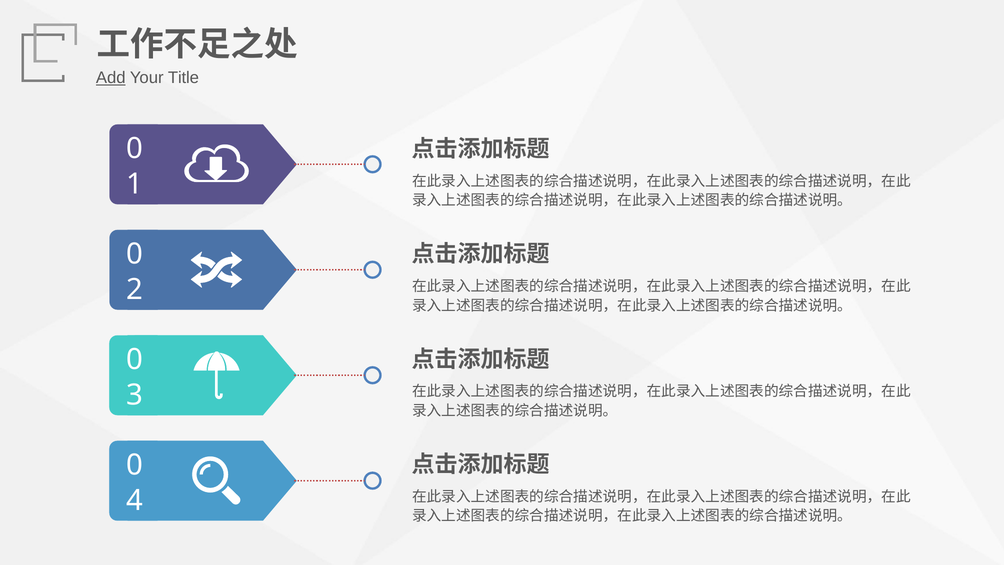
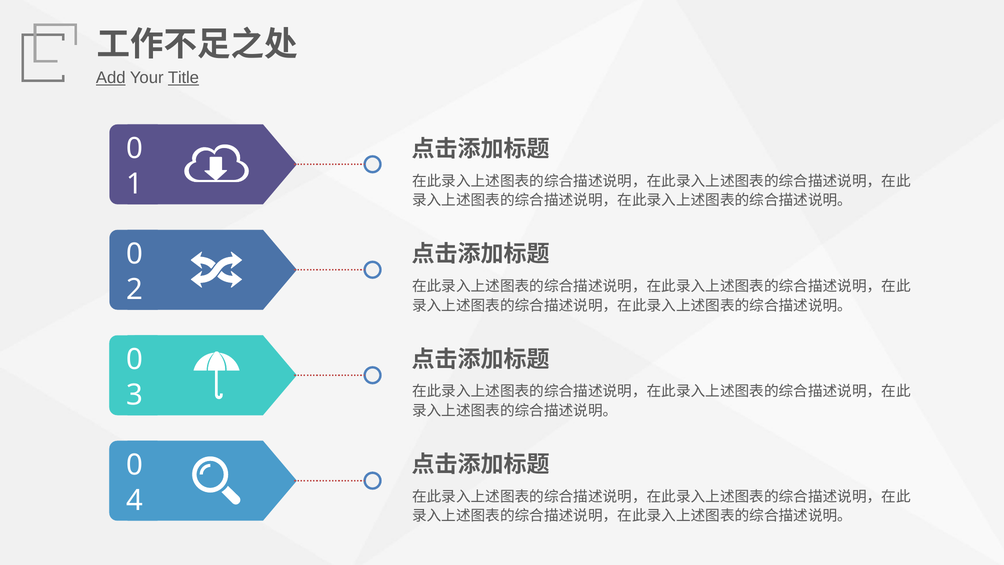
Title underline: none -> present
